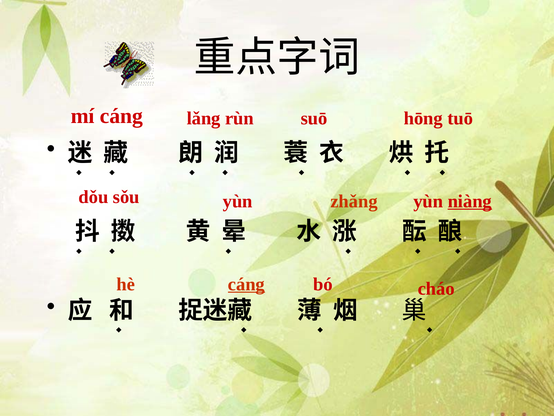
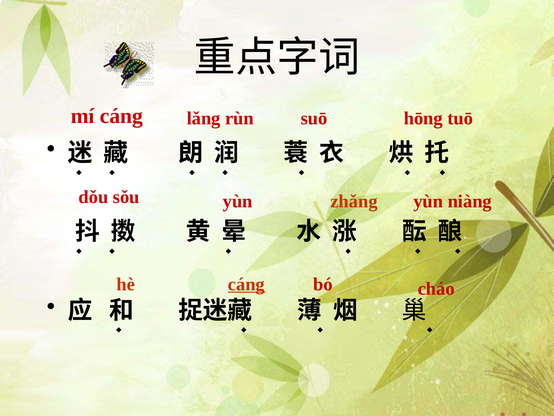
niàng underline: present -> none
